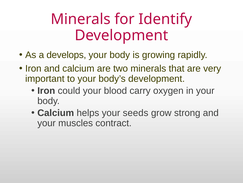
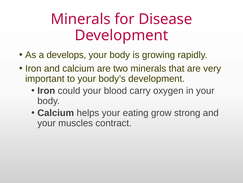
Identify: Identify -> Disease
seeds: seeds -> eating
